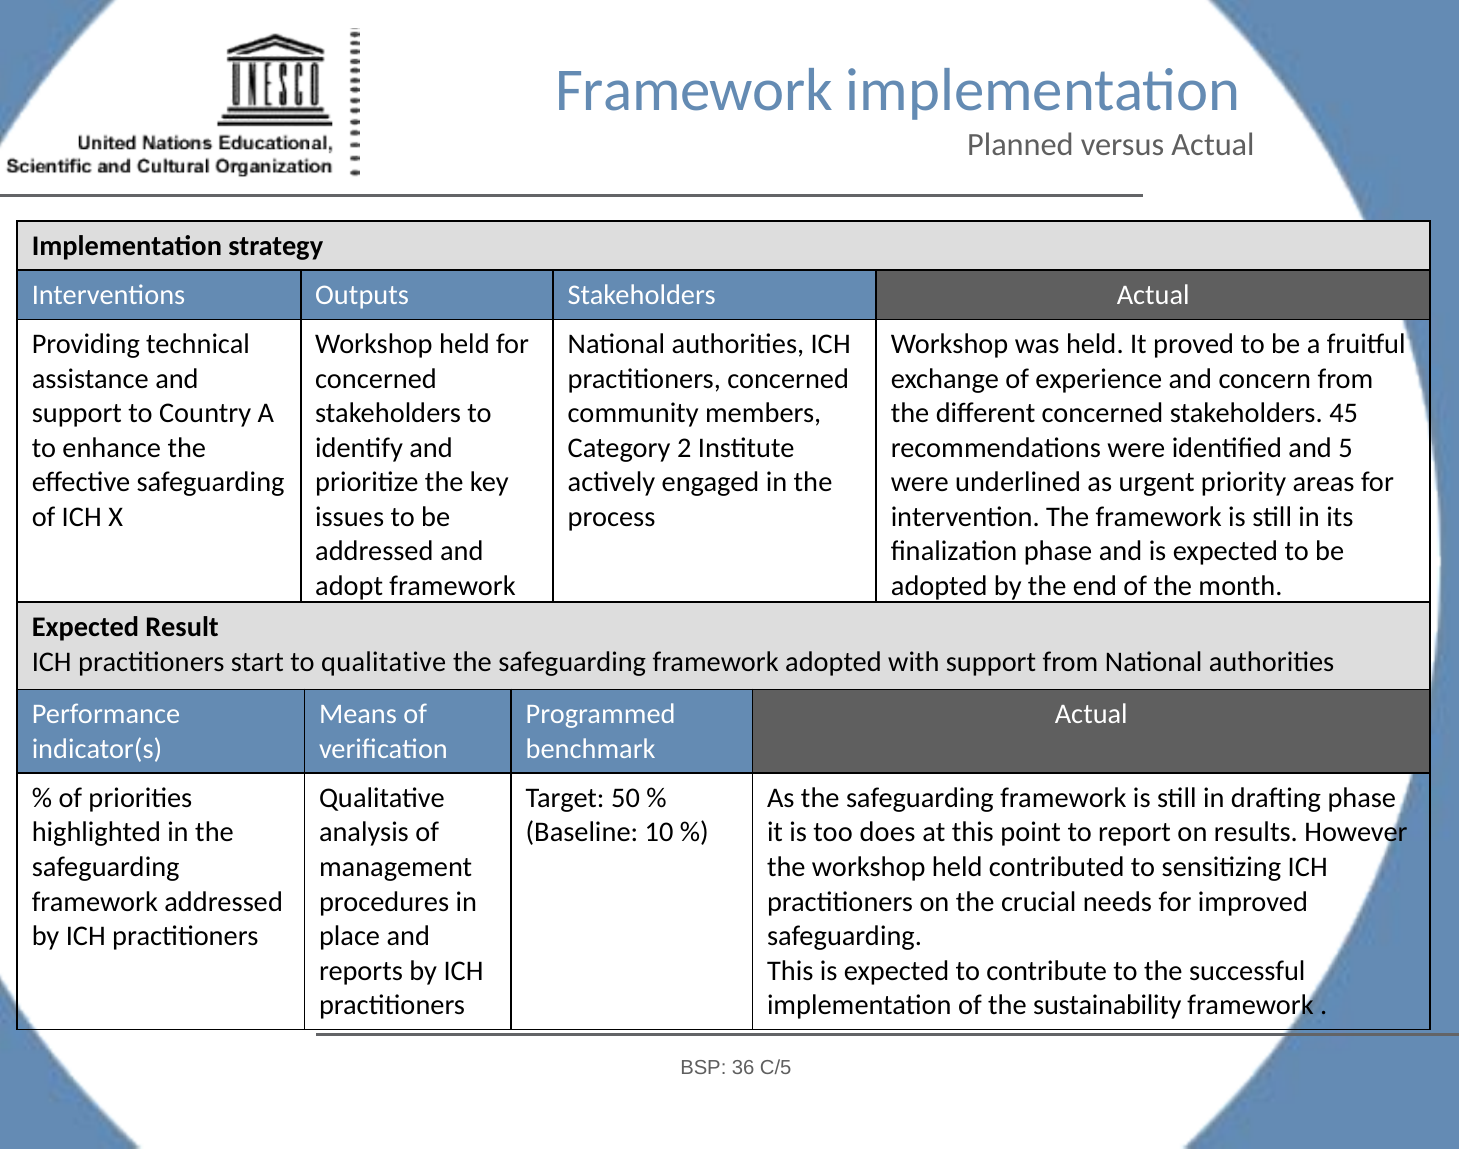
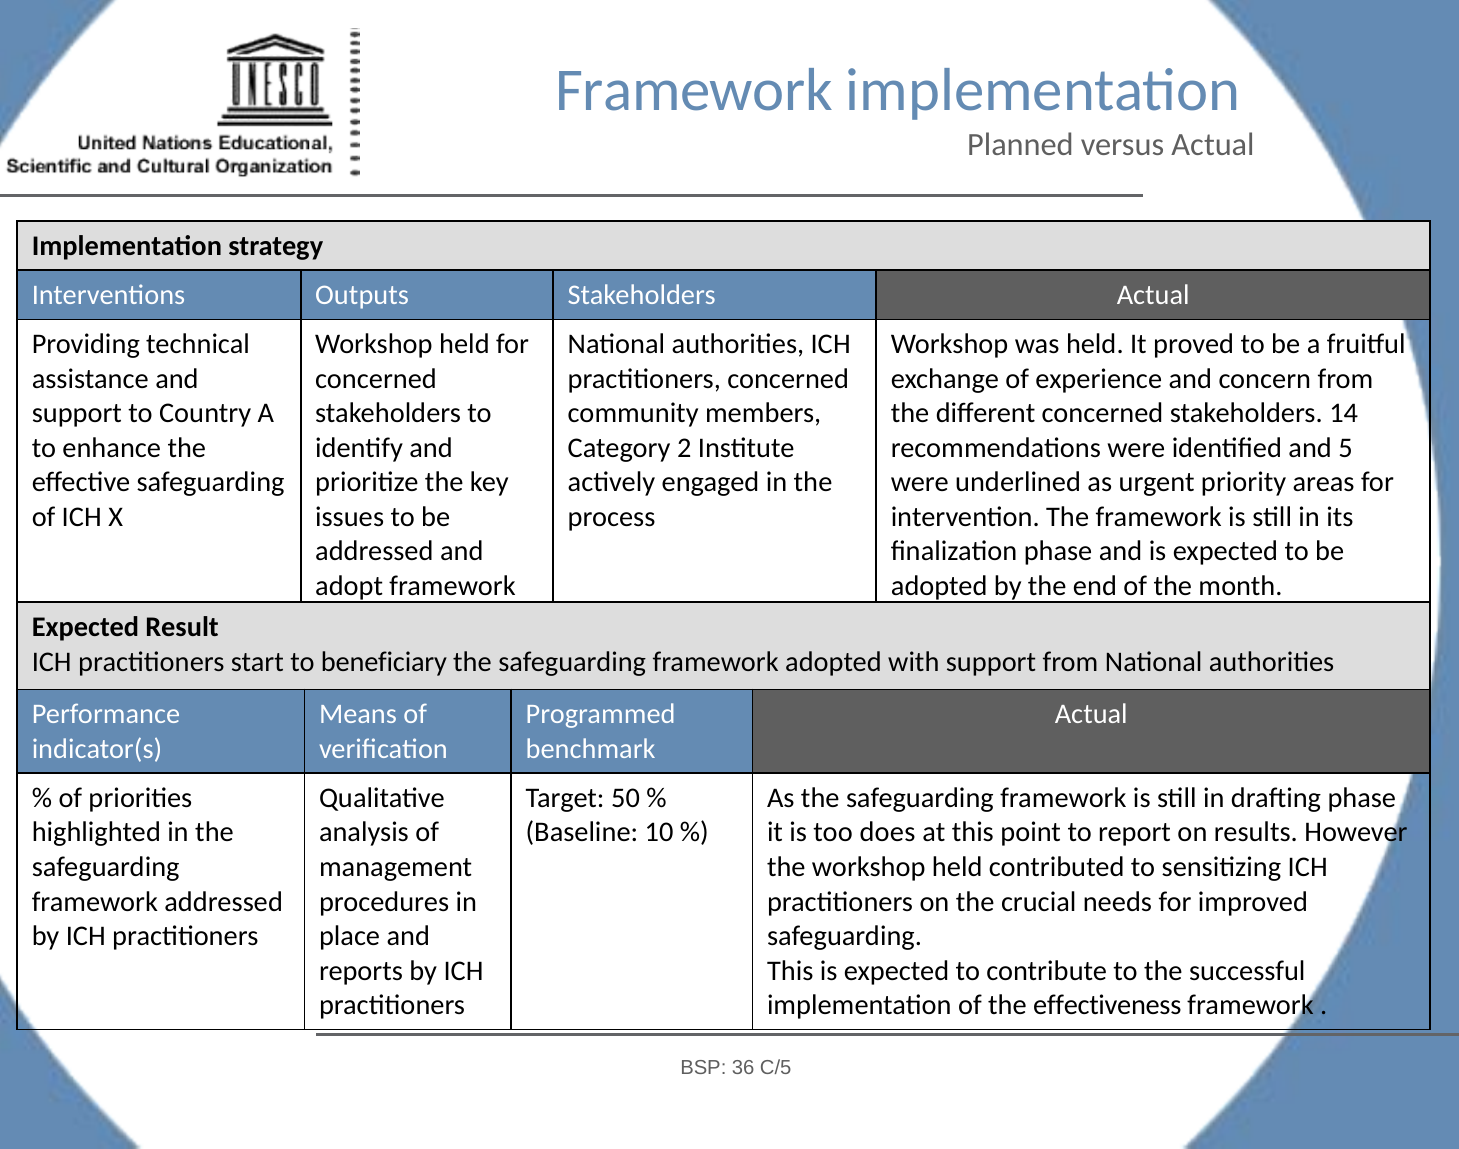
45: 45 -> 14
to qualitative: qualitative -> beneficiary
sustainability: sustainability -> effectiveness
